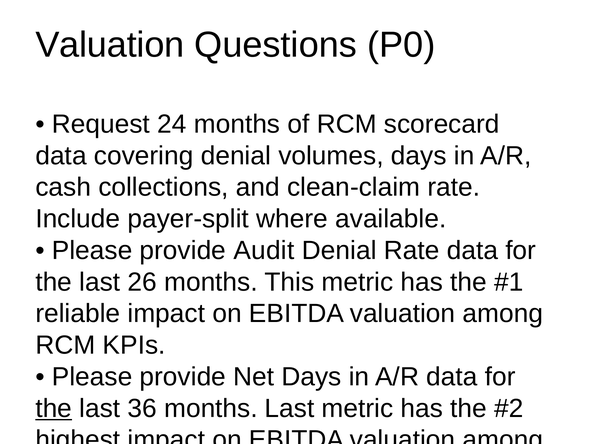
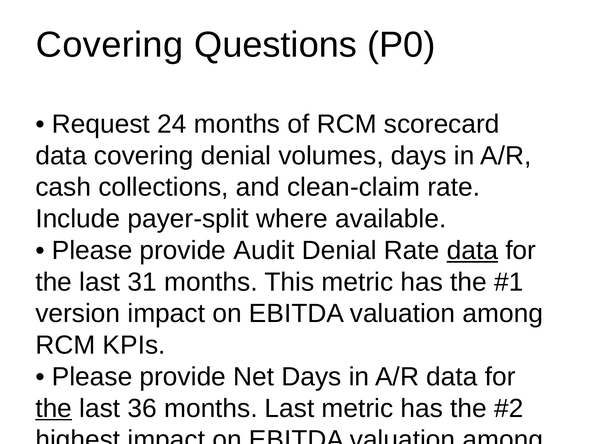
Valuation at (110, 45): Valuation -> Covering
data at (472, 250) underline: none -> present
26: 26 -> 31
reliable: reliable -> version
